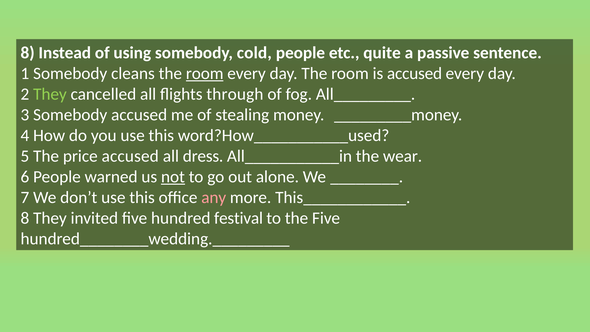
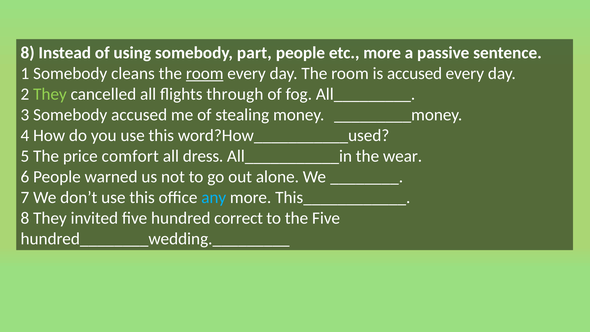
cold: cold -> part
etc quite: quite -> more
price accused: accused -> comfort
not underline: present -> none
any colour: pink -> light blue
festival: festival -> correct
